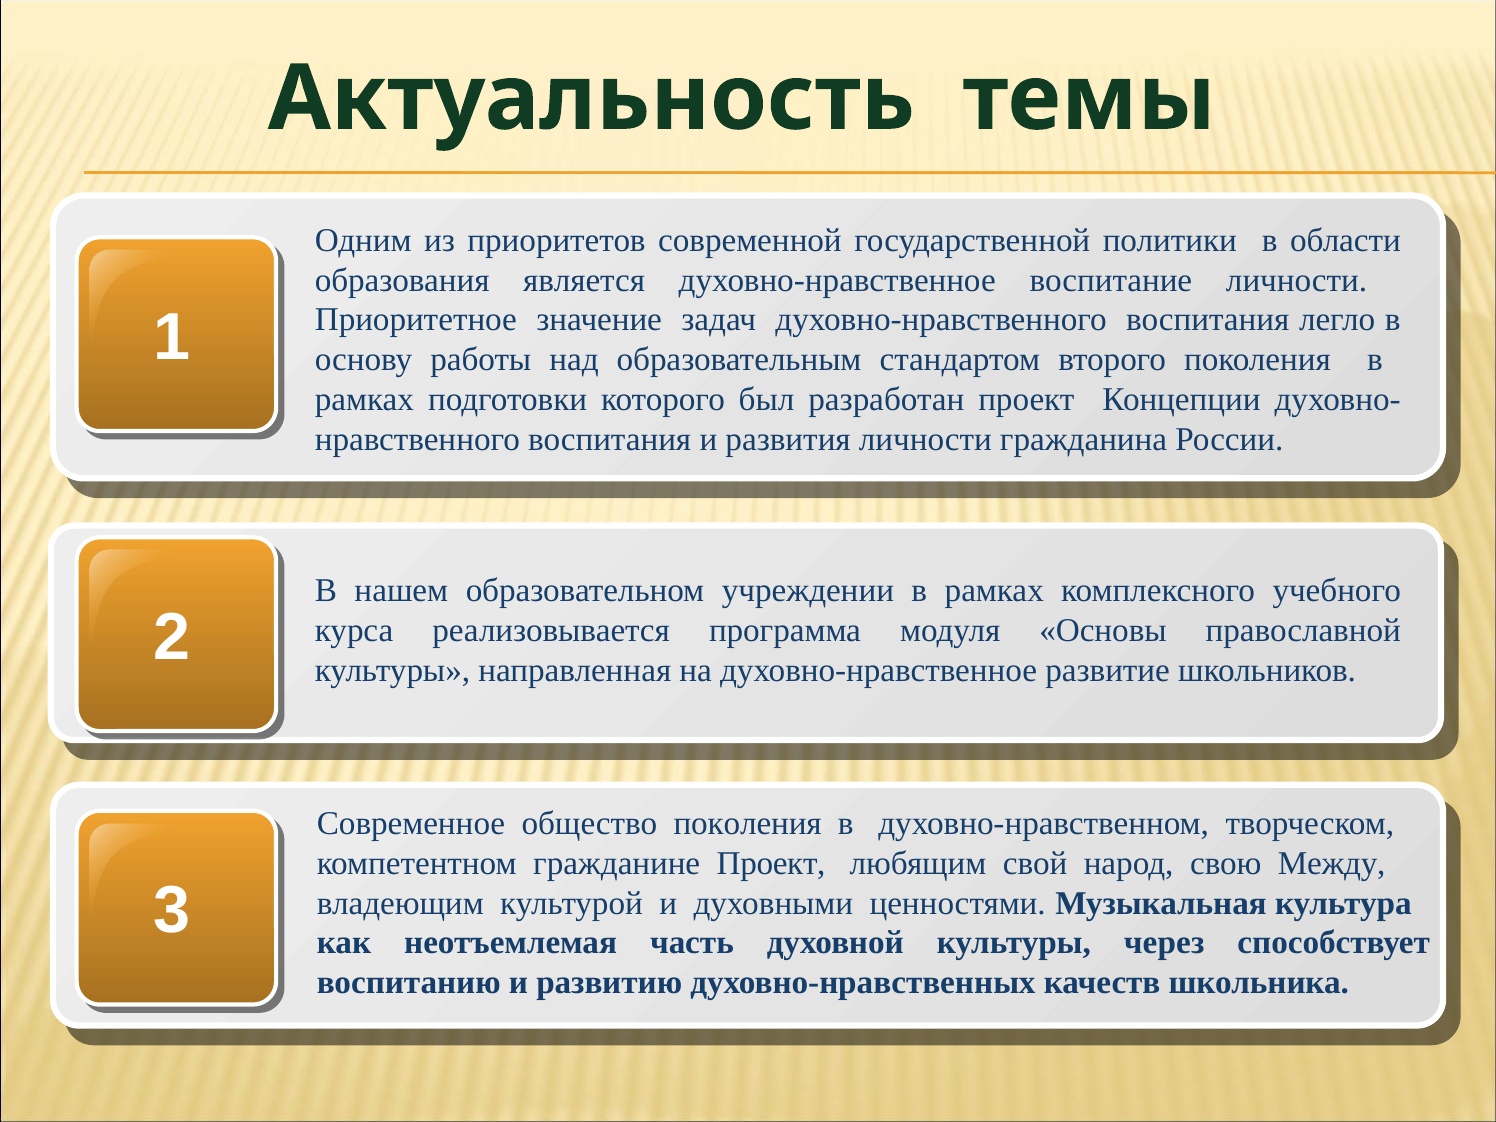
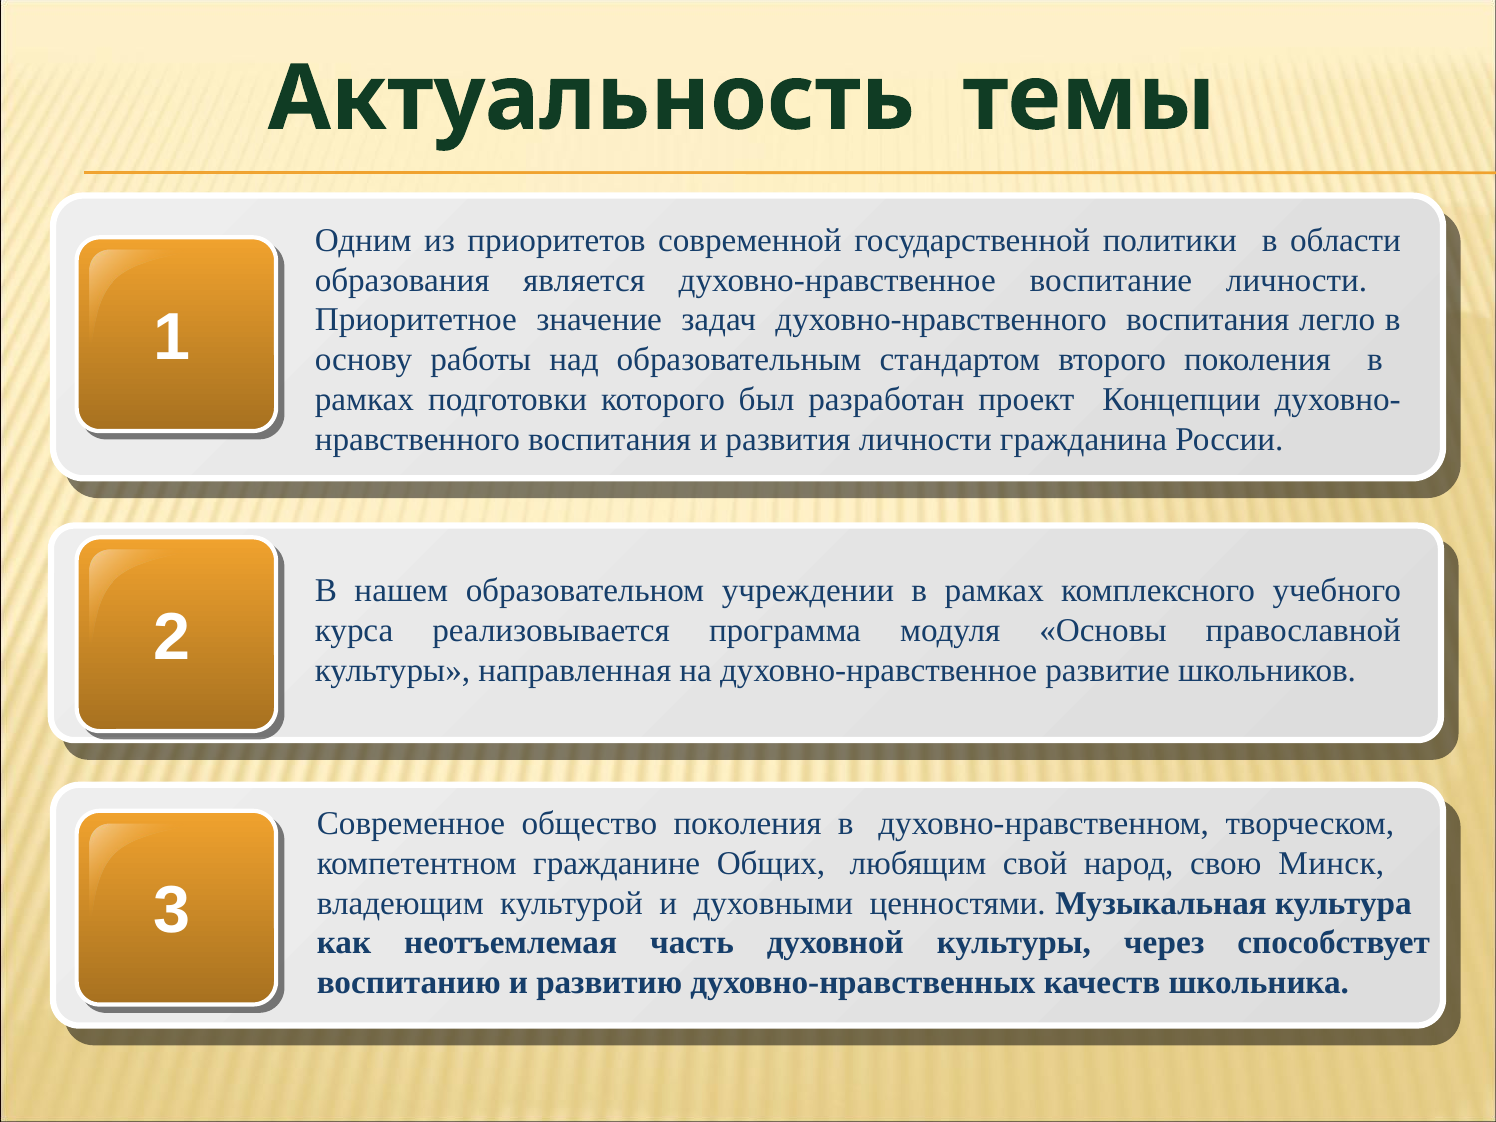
гражданине Проект: Проект -> Общих
Между: Между -> Минск
